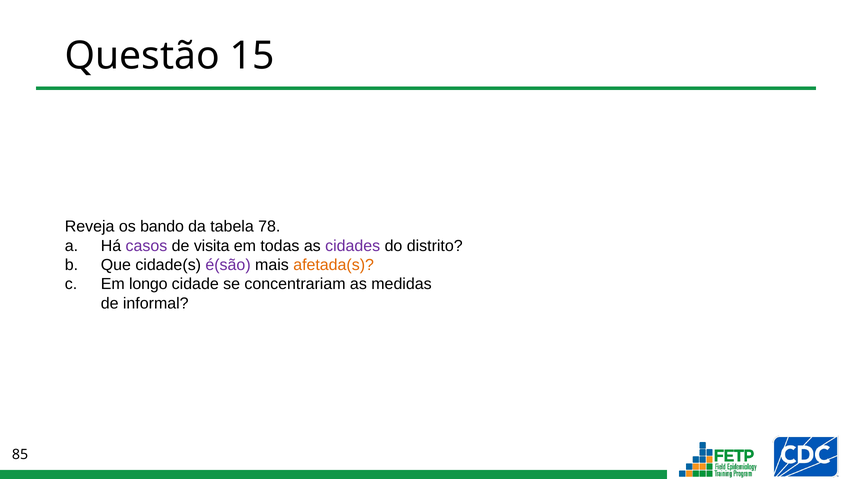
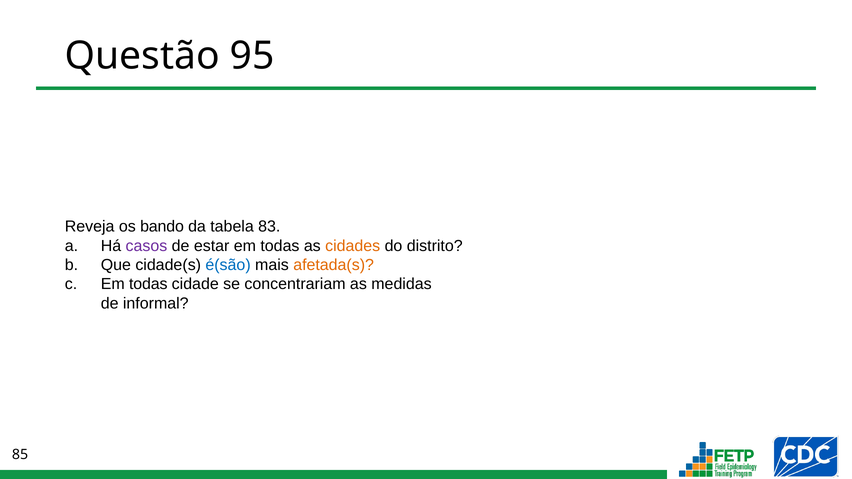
15: 15 -> 95
78: 78 -> 83
visita: visita -> estar
cidades colour: purple -> orange
é(são colour: purple -> blue
longo at (148, 284): longo -> todas
